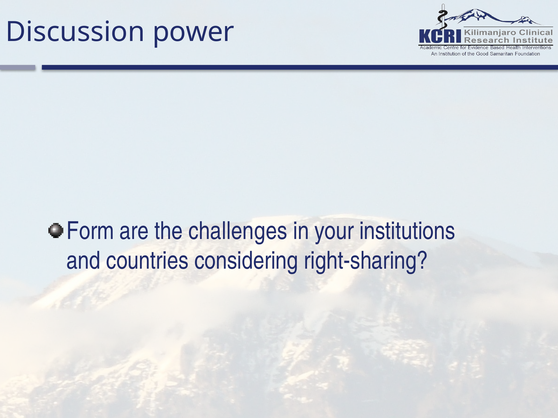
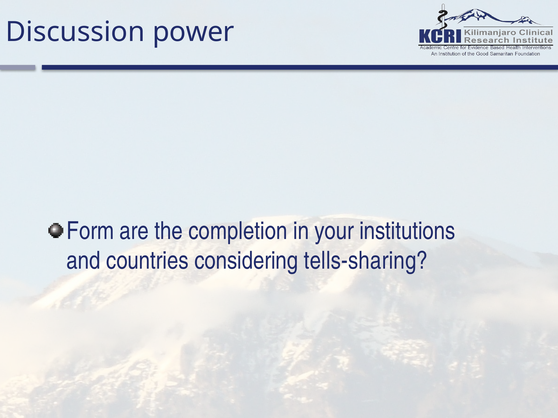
challenges: challenges -> completion
right-sharing: right-sharing -> tells-sharing
